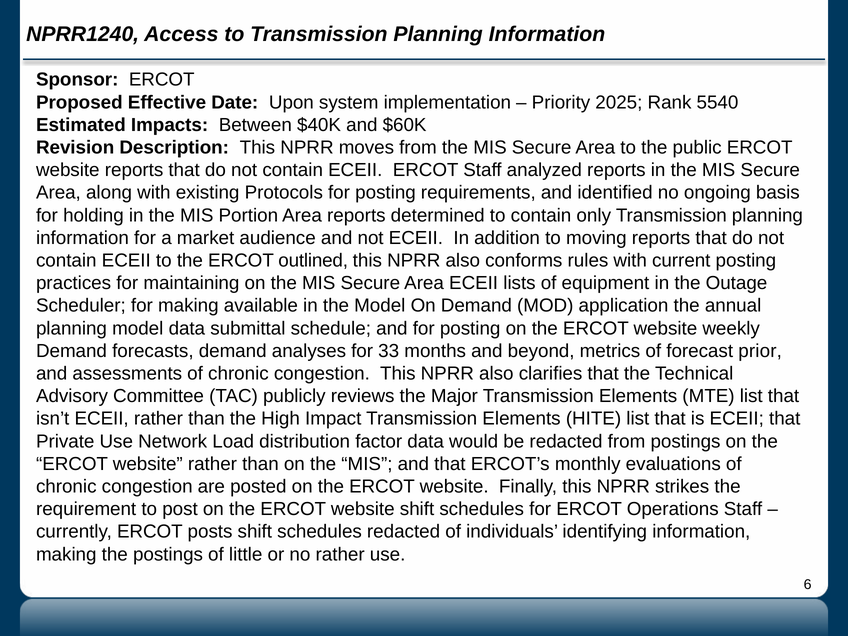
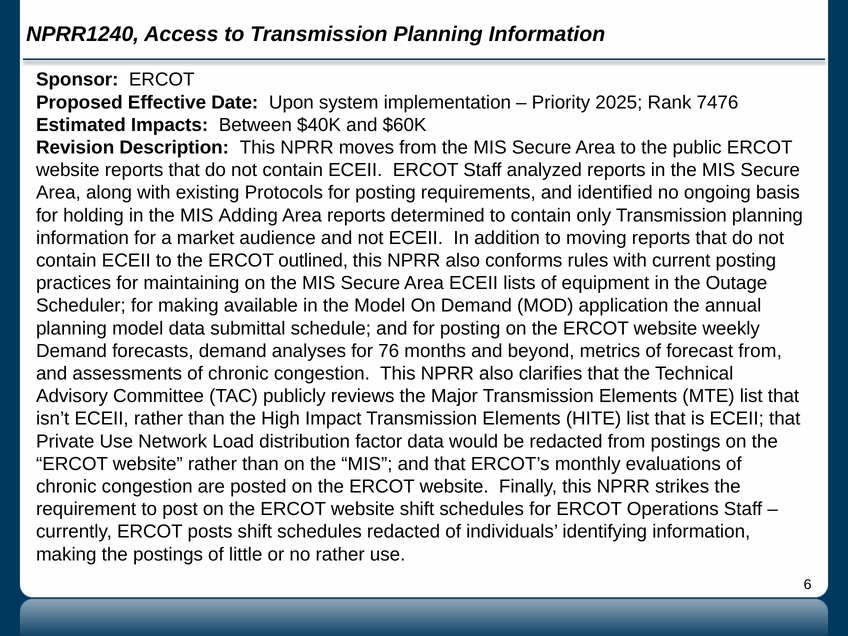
5540: 5540 -> 7476
Portion: Portion -> Adding
33: 33 -> 76
forecast prior: prior -> from
